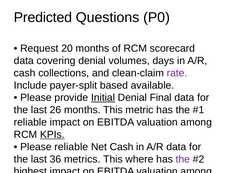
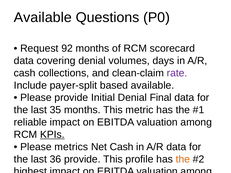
Predicted at (43, 18): Predicted -> Available
20: 20 -> 92
Initial underline: present -> none
26: 26 -> 35
Please reliable: reliable -> metrics
36 metrics: metrics -> provide
where: where -> profile
the at (183, 159) colour: purple -> orange
